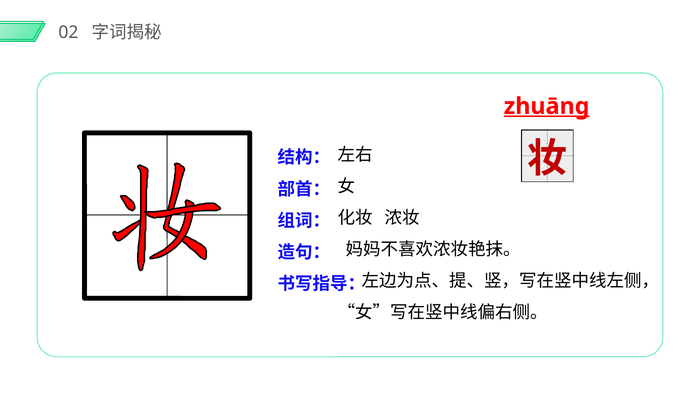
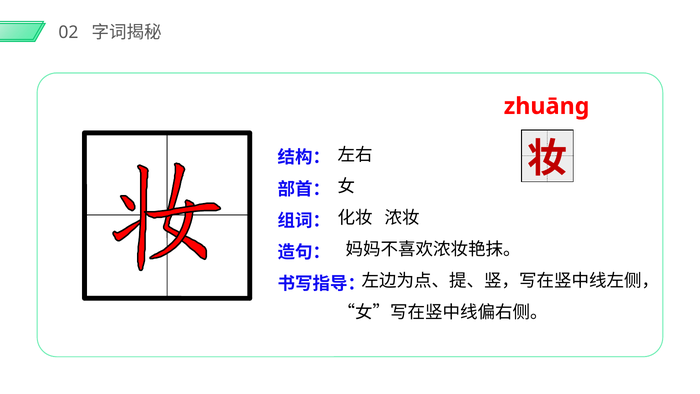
zhuāng underline: present -> none
